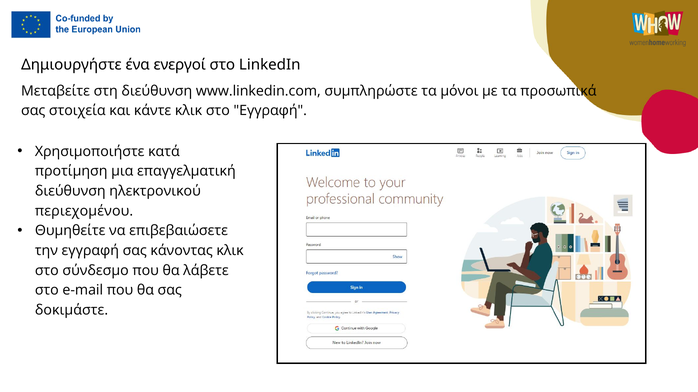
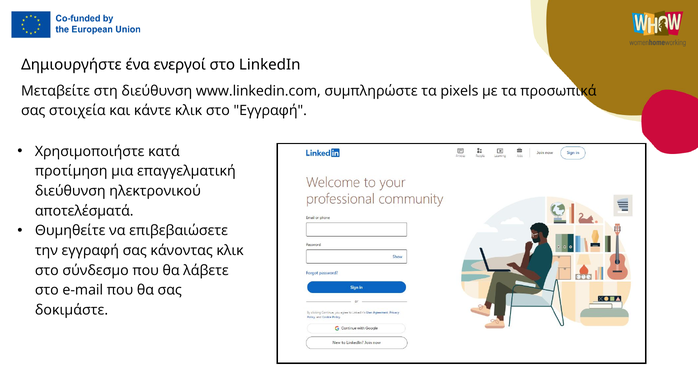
μόνοι: μόνοι -> pixels
περιεχομένου: περιεχομένου -> αποτελέσματά
